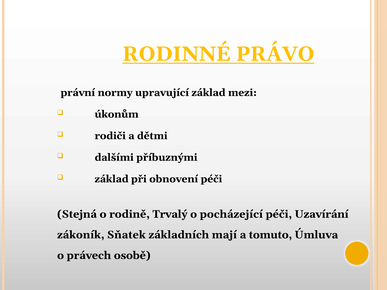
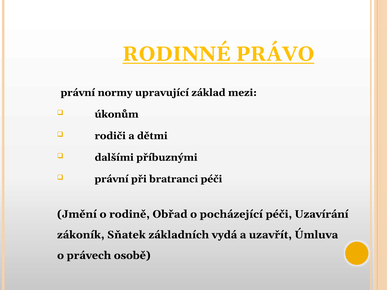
základ at (112, 179): základ -> právní
obnovení: obnovení -> bratranci
Stejná: Stejná -> Jmění
Trvalý: Trvalý -> Obřad
mají: mají -> vydá
tomuto: tomuto -> uzavřít
